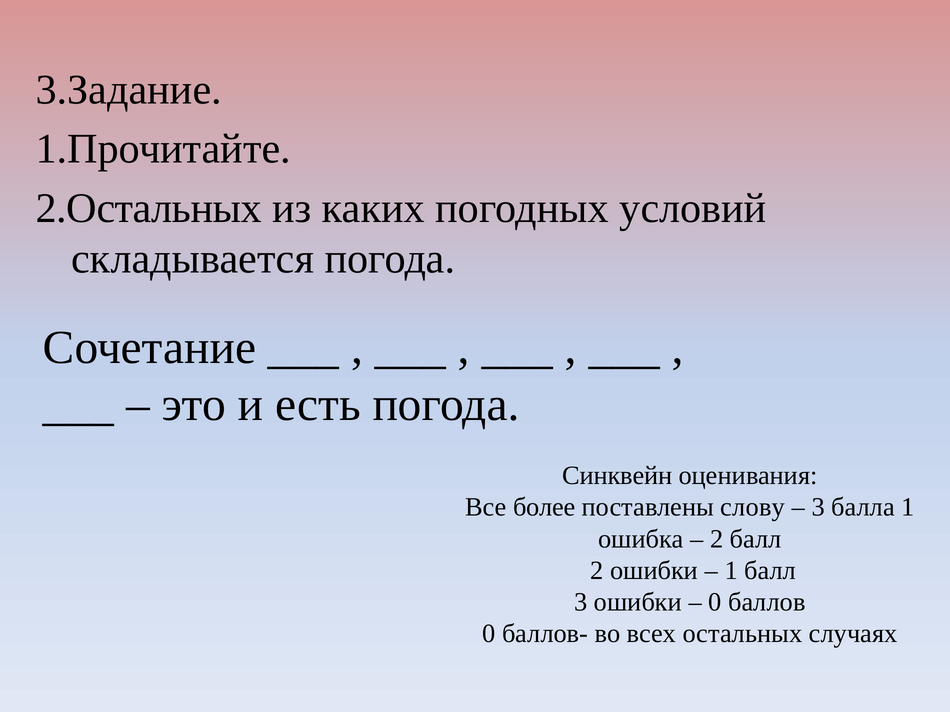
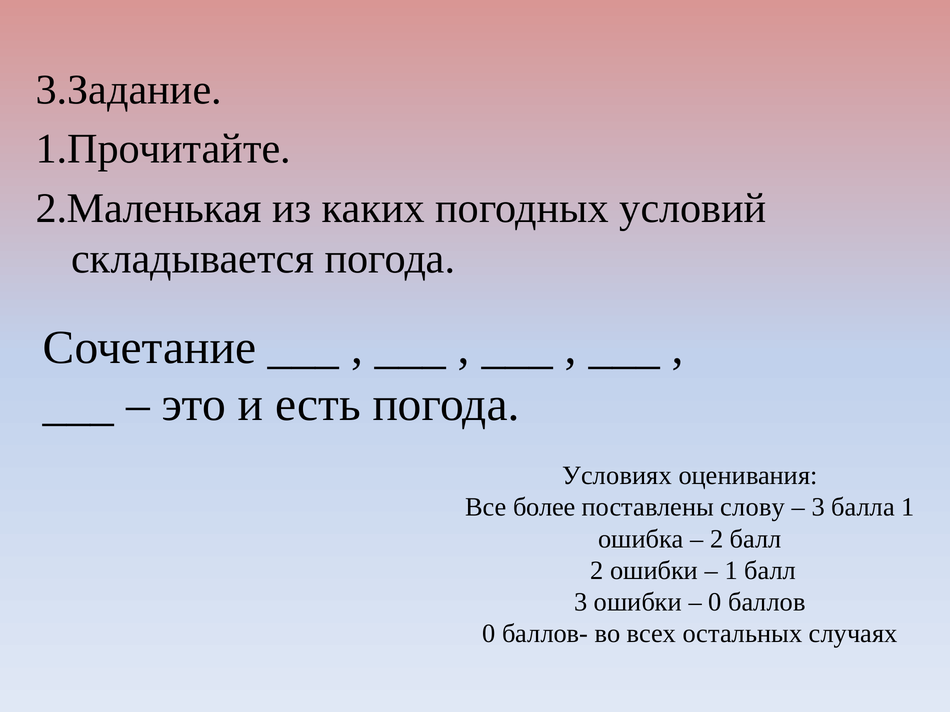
2.Остальных: 2.Остальных -> 2.Маленькая
Синквейн: Синквейн -> Условиях
